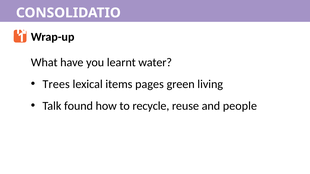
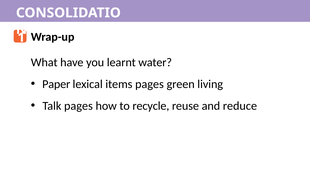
Trees: Trees -> Paper
Talk found: found -> pages
people: people -> reduce
